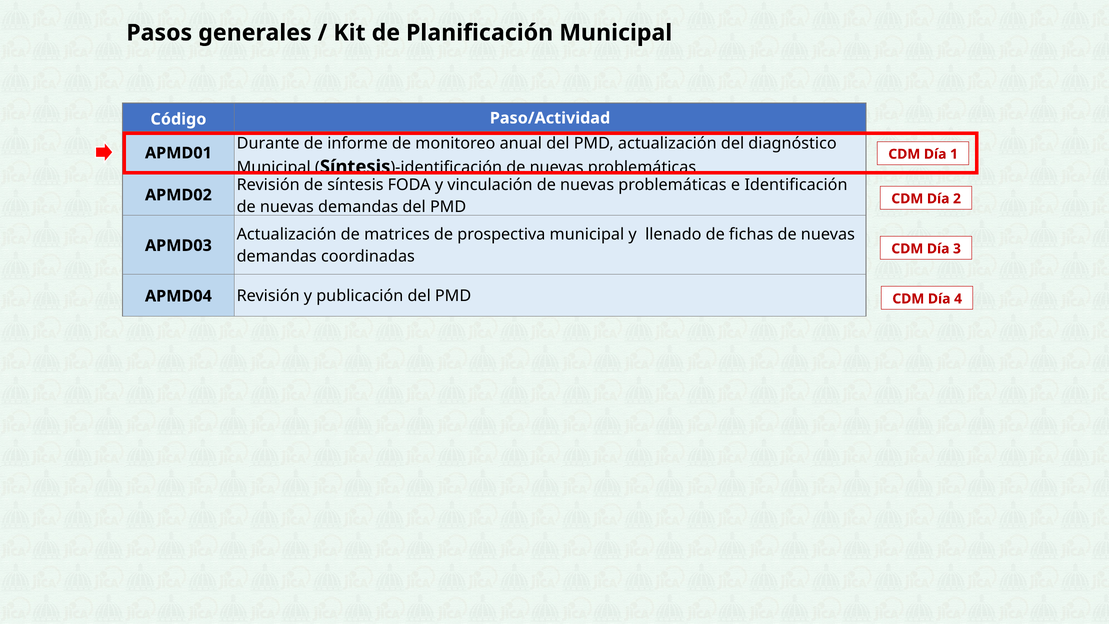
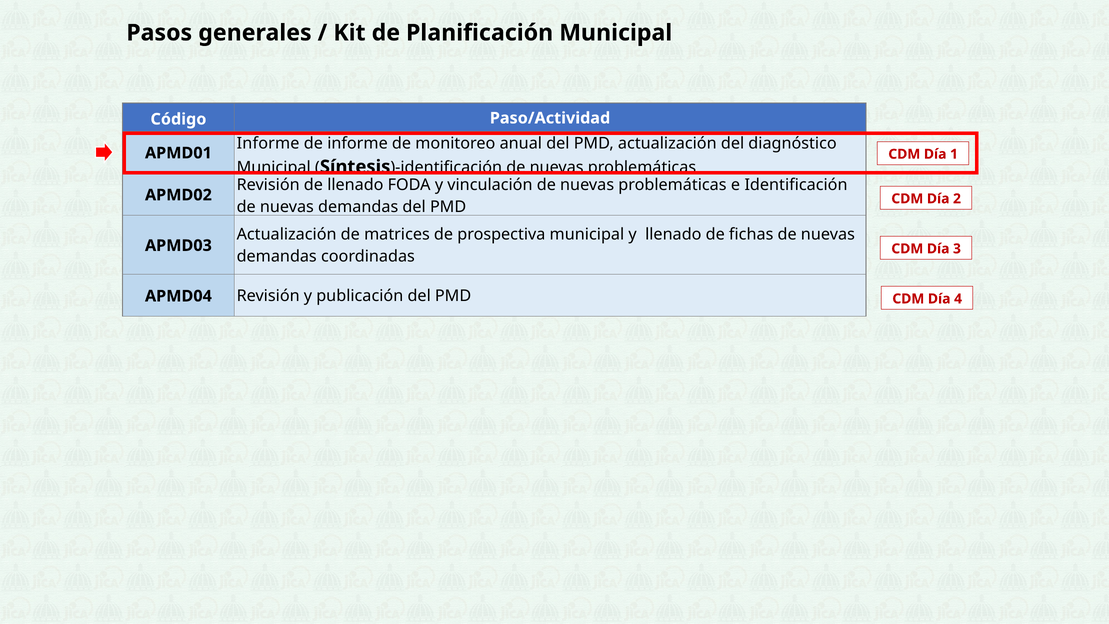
Durante at (268, 143): Durante -> Informe
de síntesis: síntesis -> llenado
